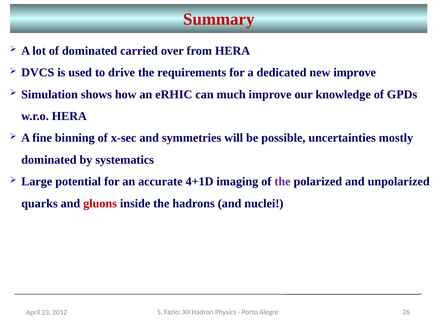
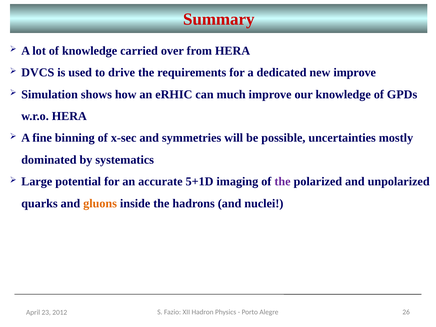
of dominated: dominated -> knowledge
4+1D: 4+1D -> 5+1D
gluons colour: red -> orange
